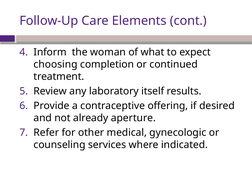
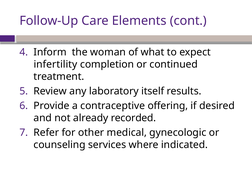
choosing: choosing -> infertility
aperture: aperture -> recorded
